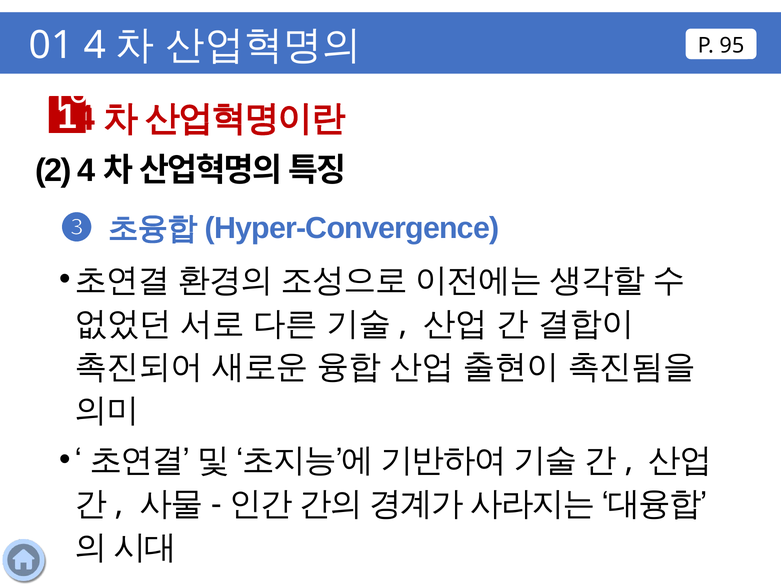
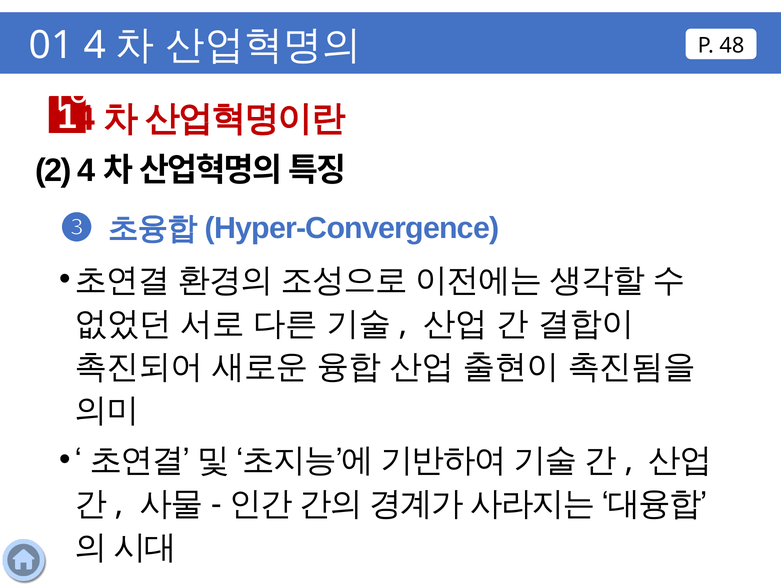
95: 95 -> 48
